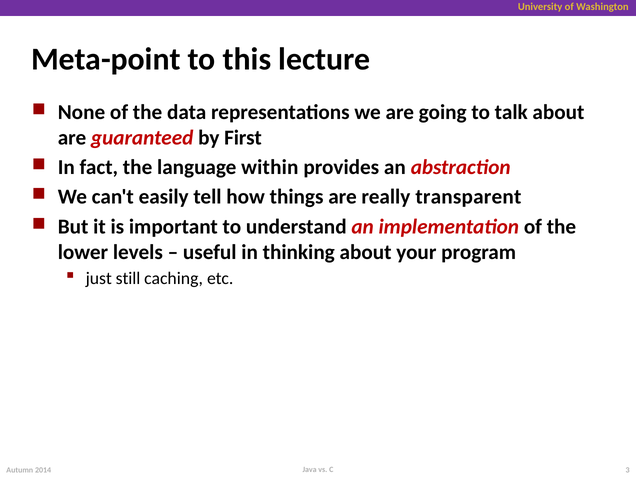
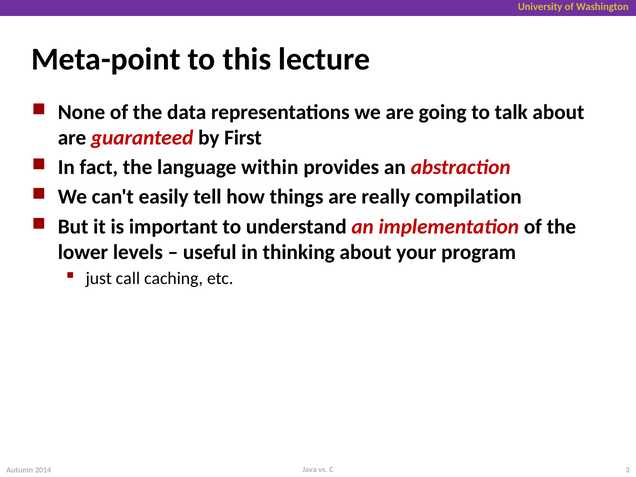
transparent: transparent -> compilation
still: still -> call
